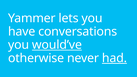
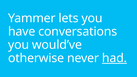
would’ve underline: present -> none
